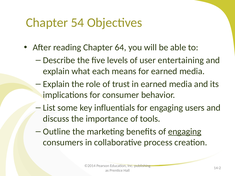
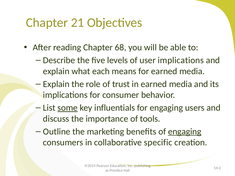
54: 54 -> 21
64: 64 -> 68
user entertaining: entertaining -> implications
some underline: none -> present
process: process -> specific
